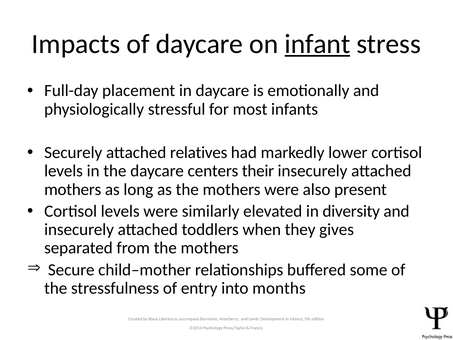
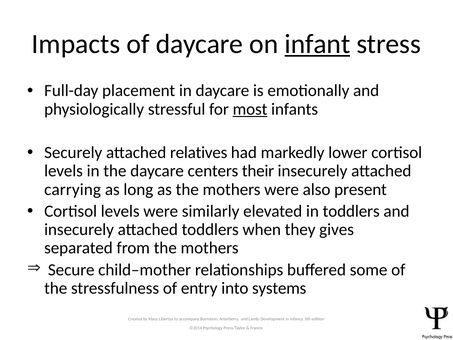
most underline: none -> present
mothers at (73, 189): mothers -> carrying
in diversity: diversity -> toddlers
months: months -> systems
